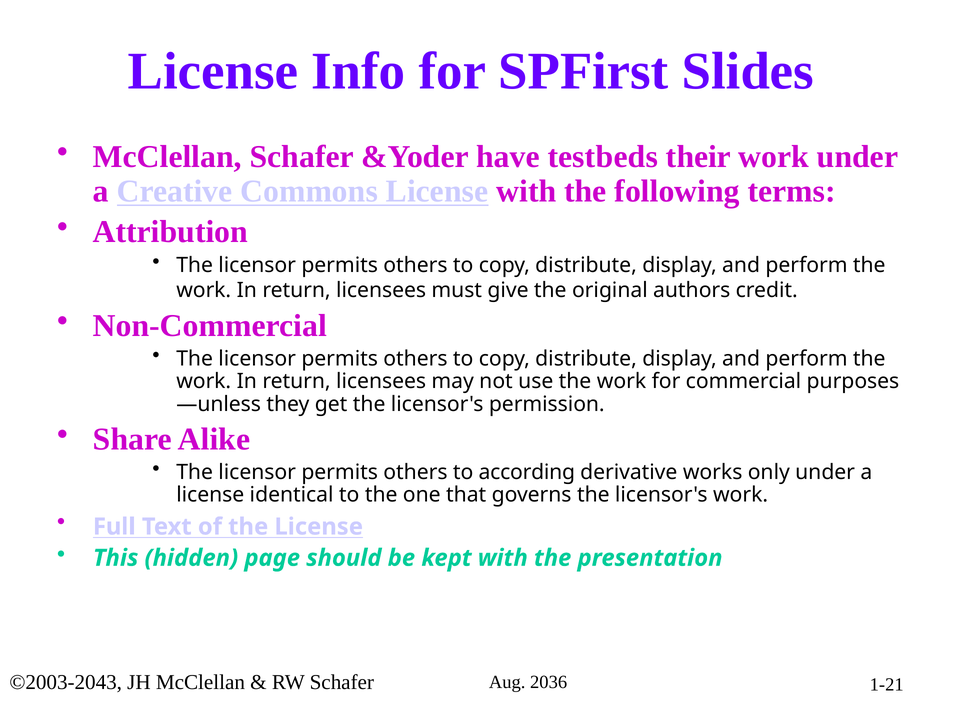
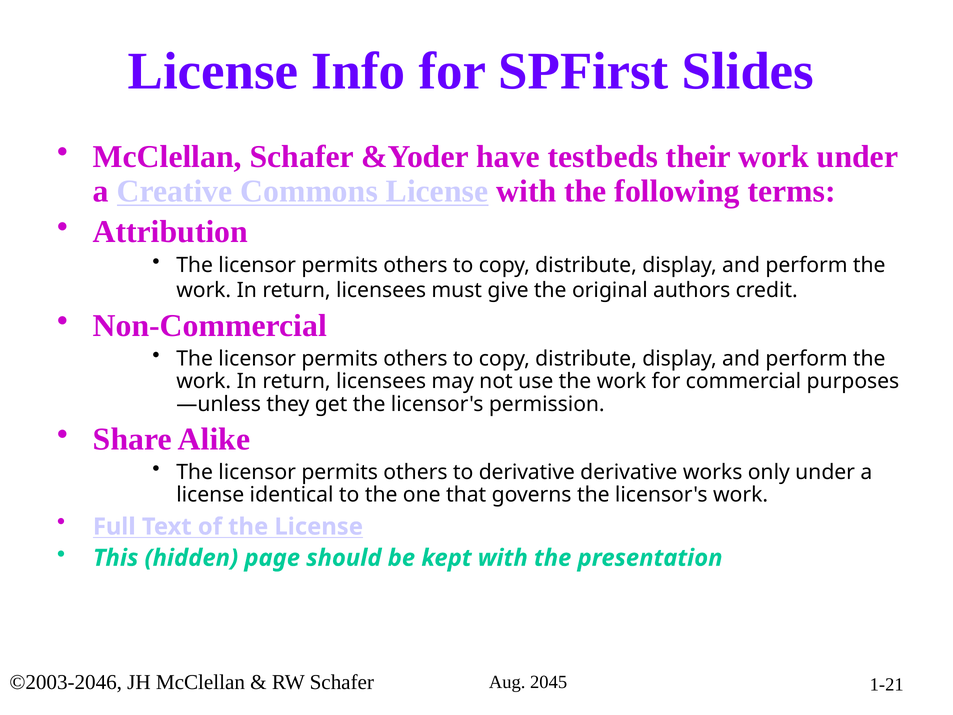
to according: according -> derivative
©2003-2043: ©2003-2043 -> ©2003-2046
2036: 2036 -> 2045
